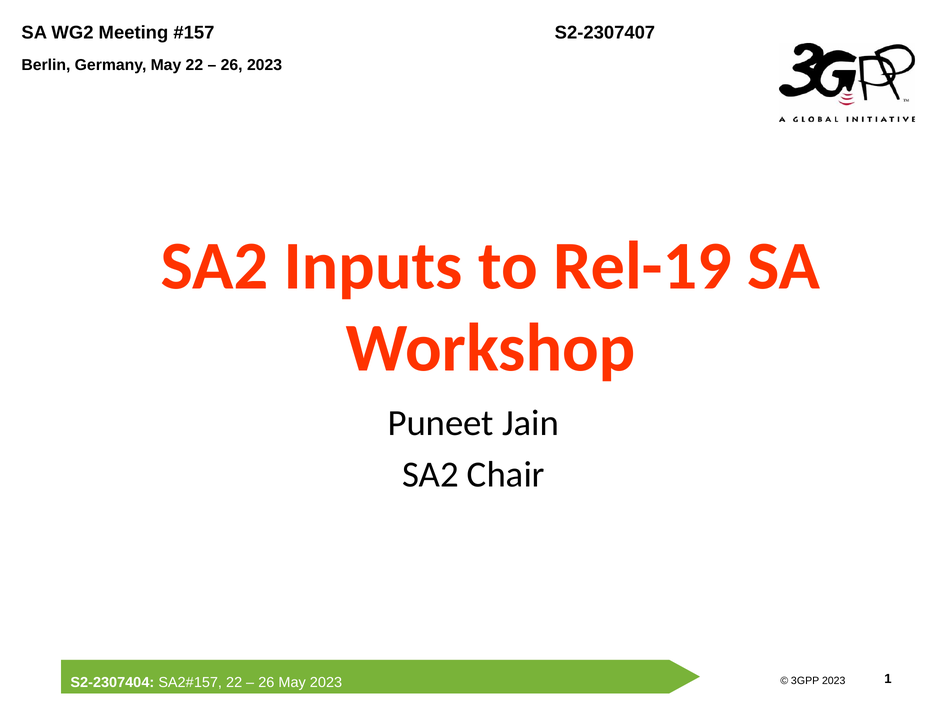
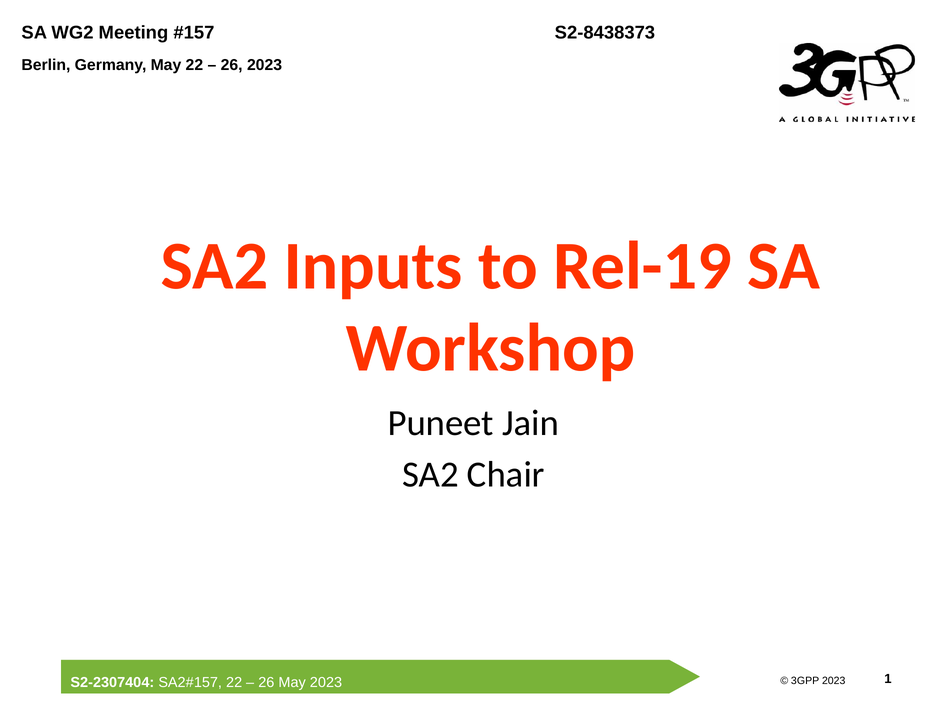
S2-2307407: S2-2307407 -> S2-8438373
